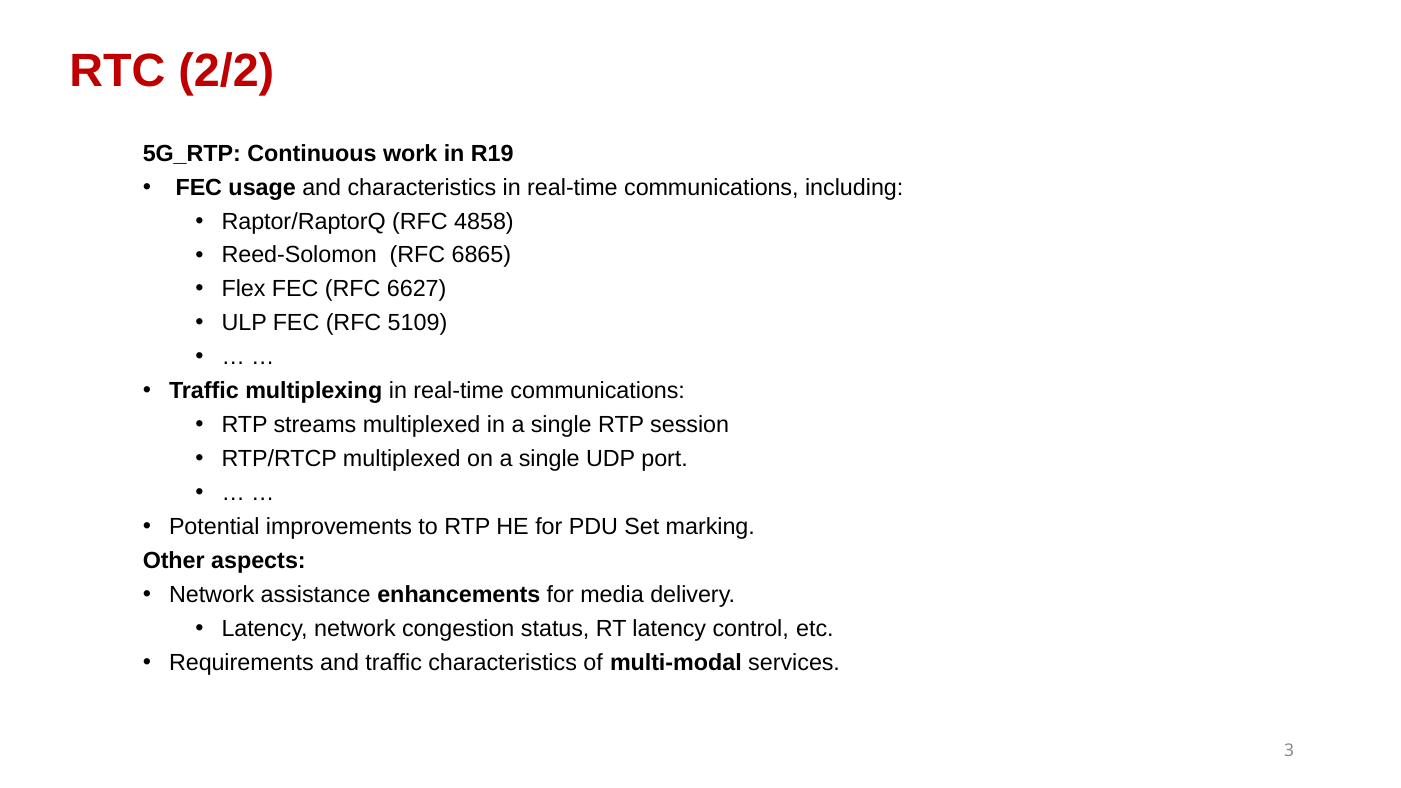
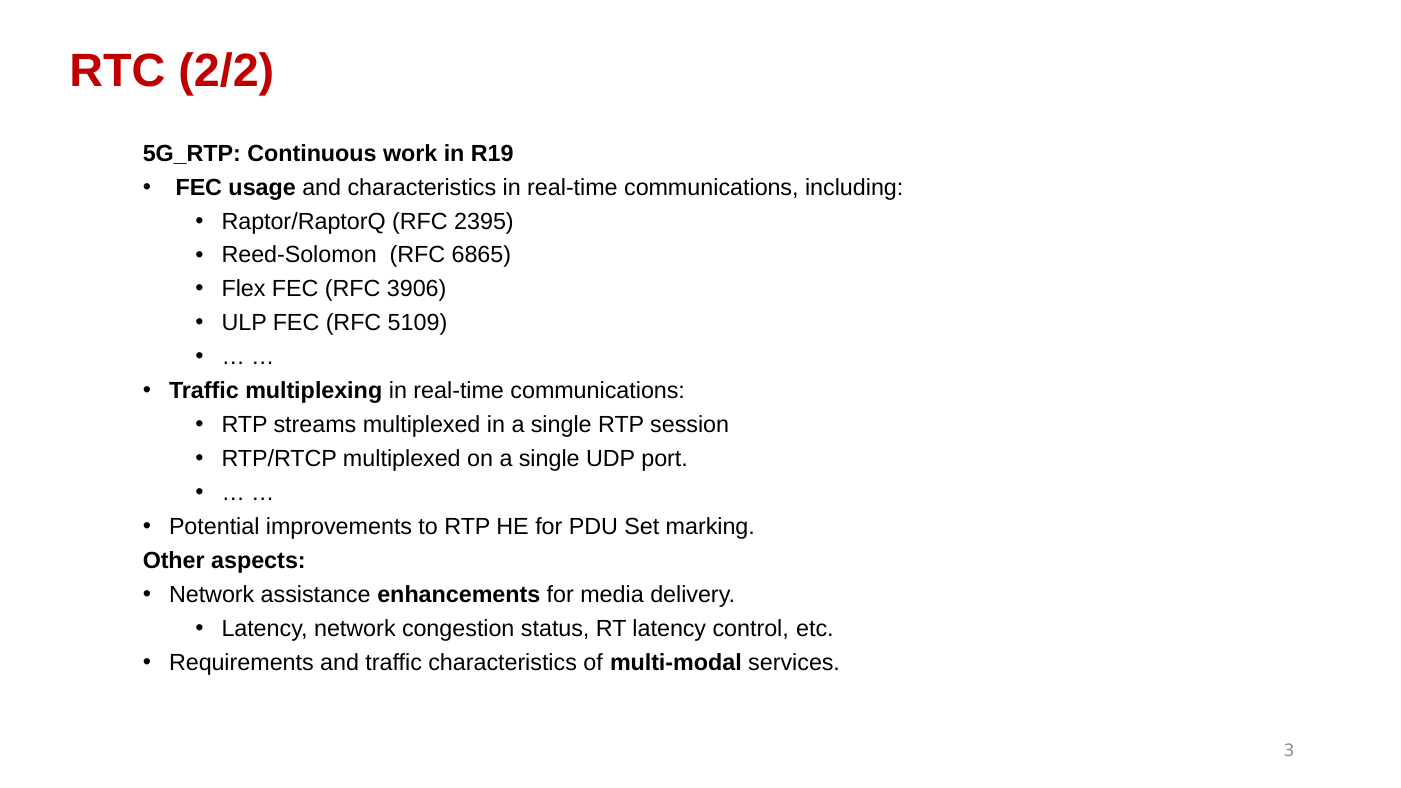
4858: 4858 -> 2395
6627: 6627 -> 3906
